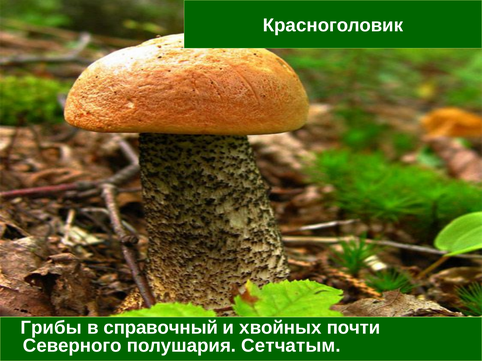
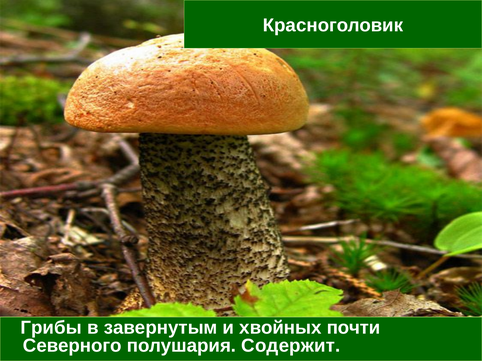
справочный: справочный -> завернутым
Сетчатым: Сетчатым -> Содержит
